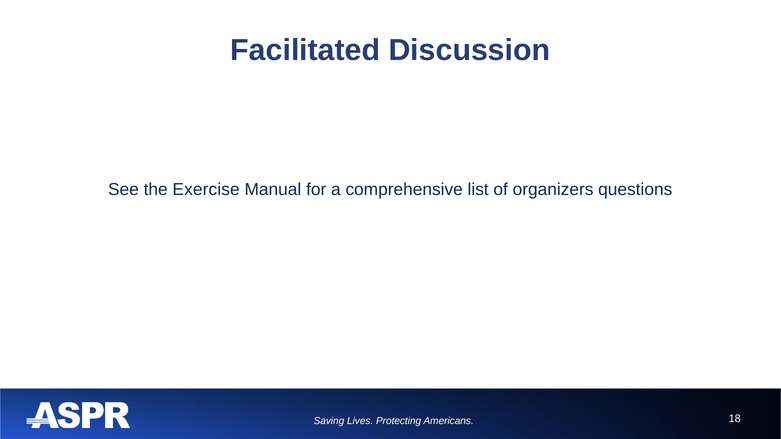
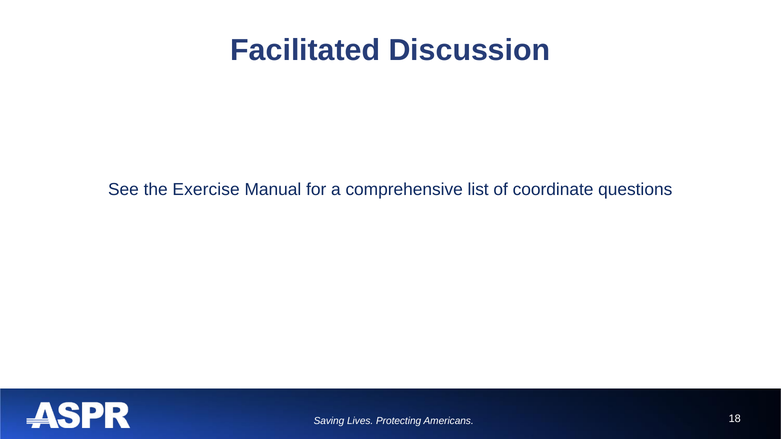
organizers: organizers -> coordinate
